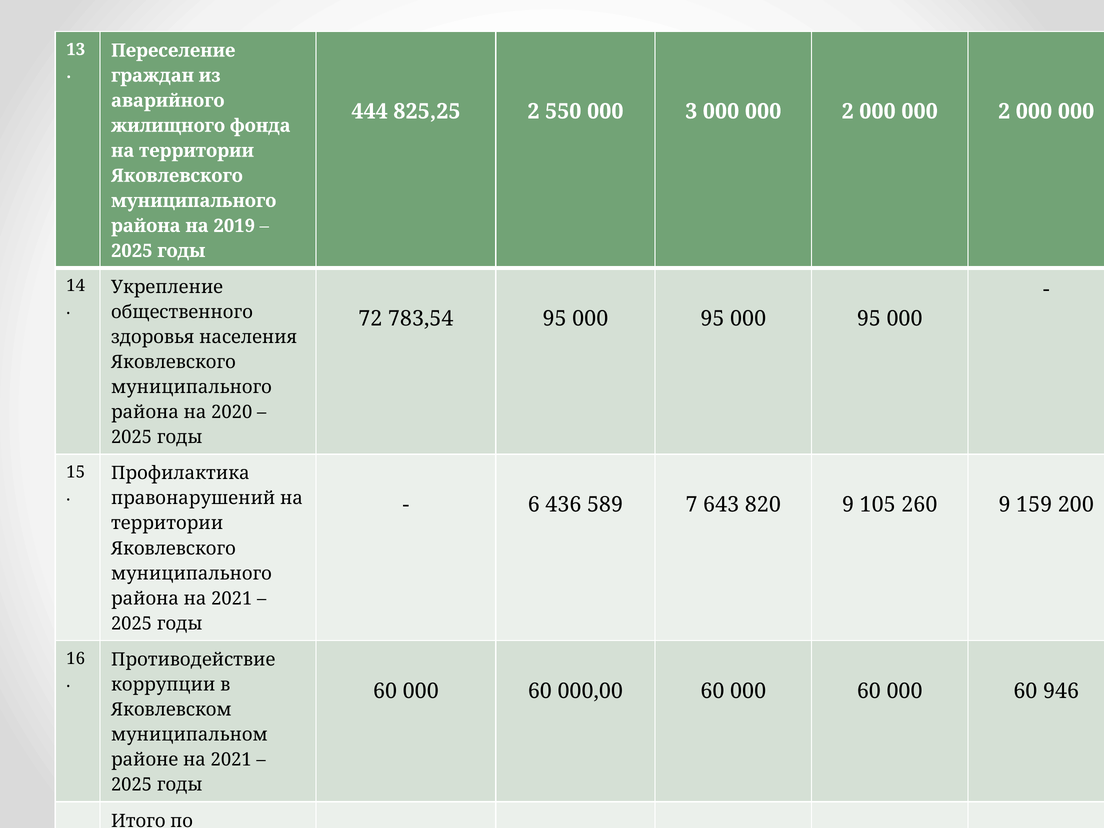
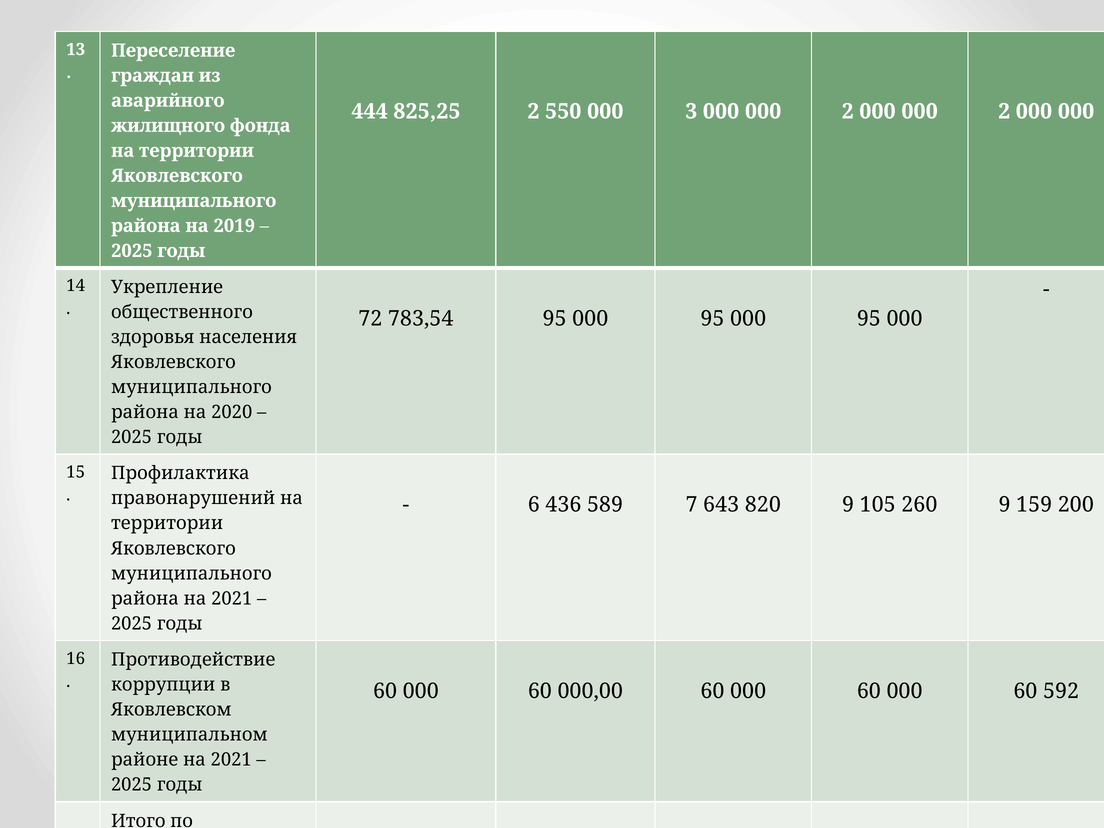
946: 946 -> 592
